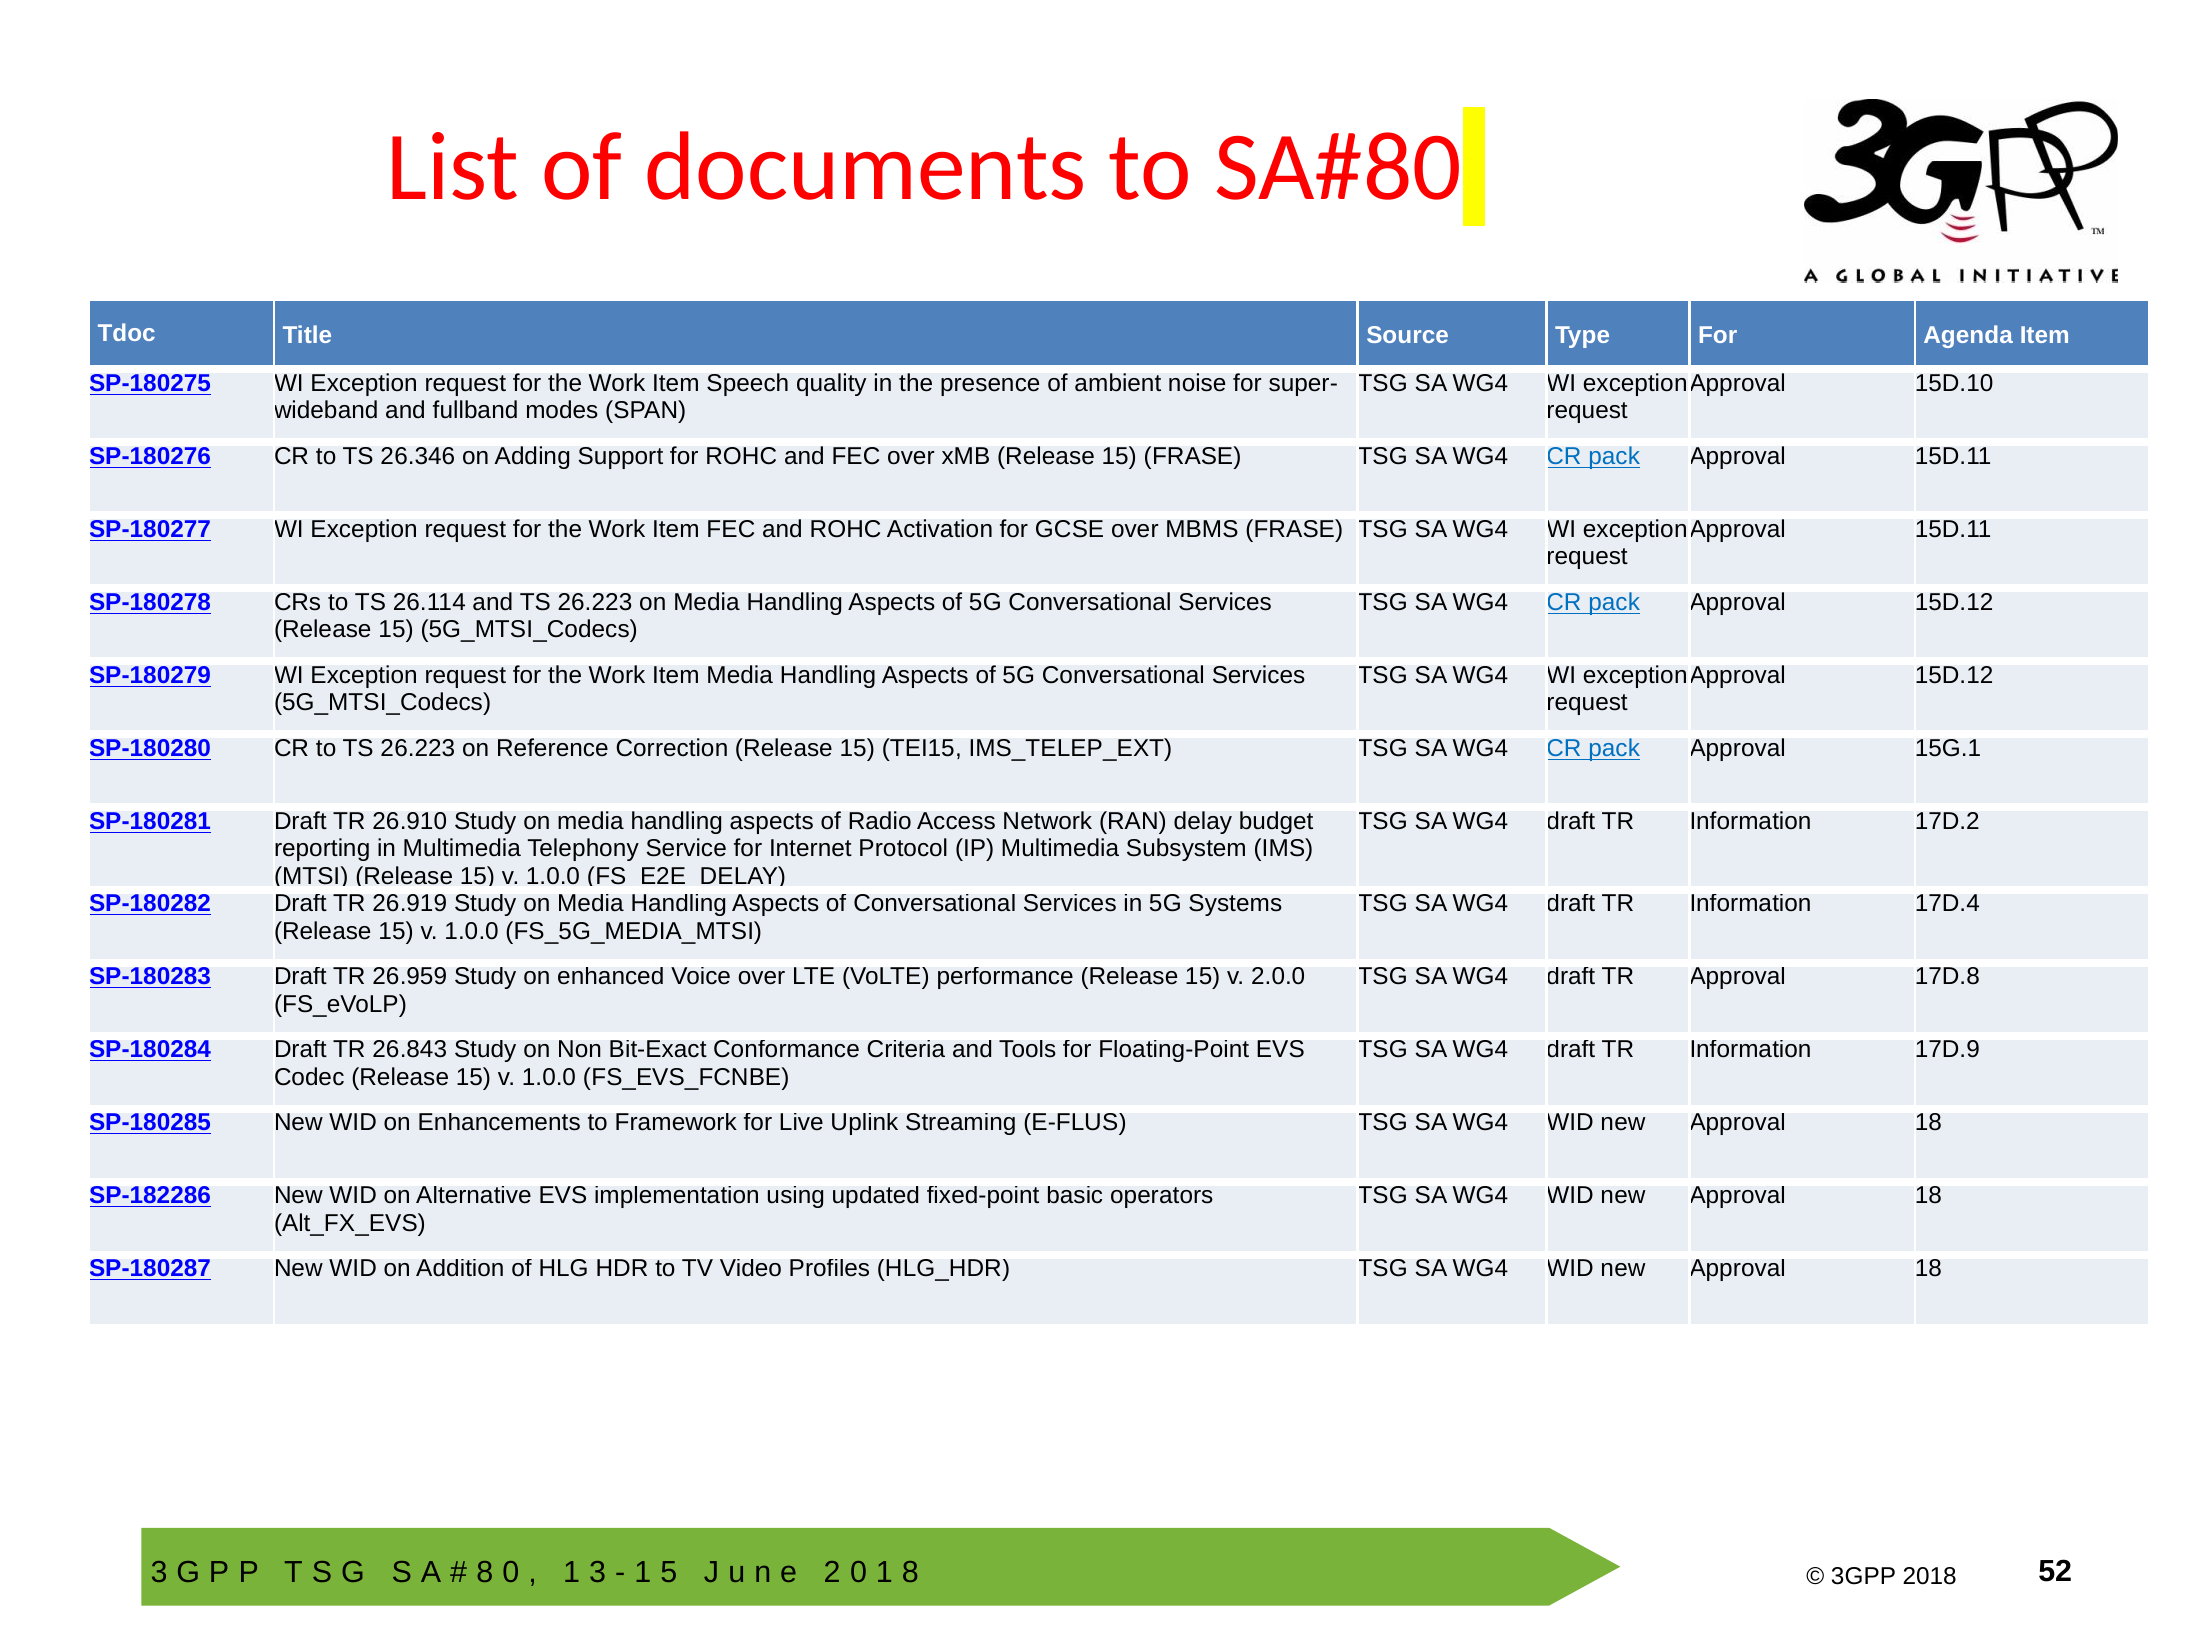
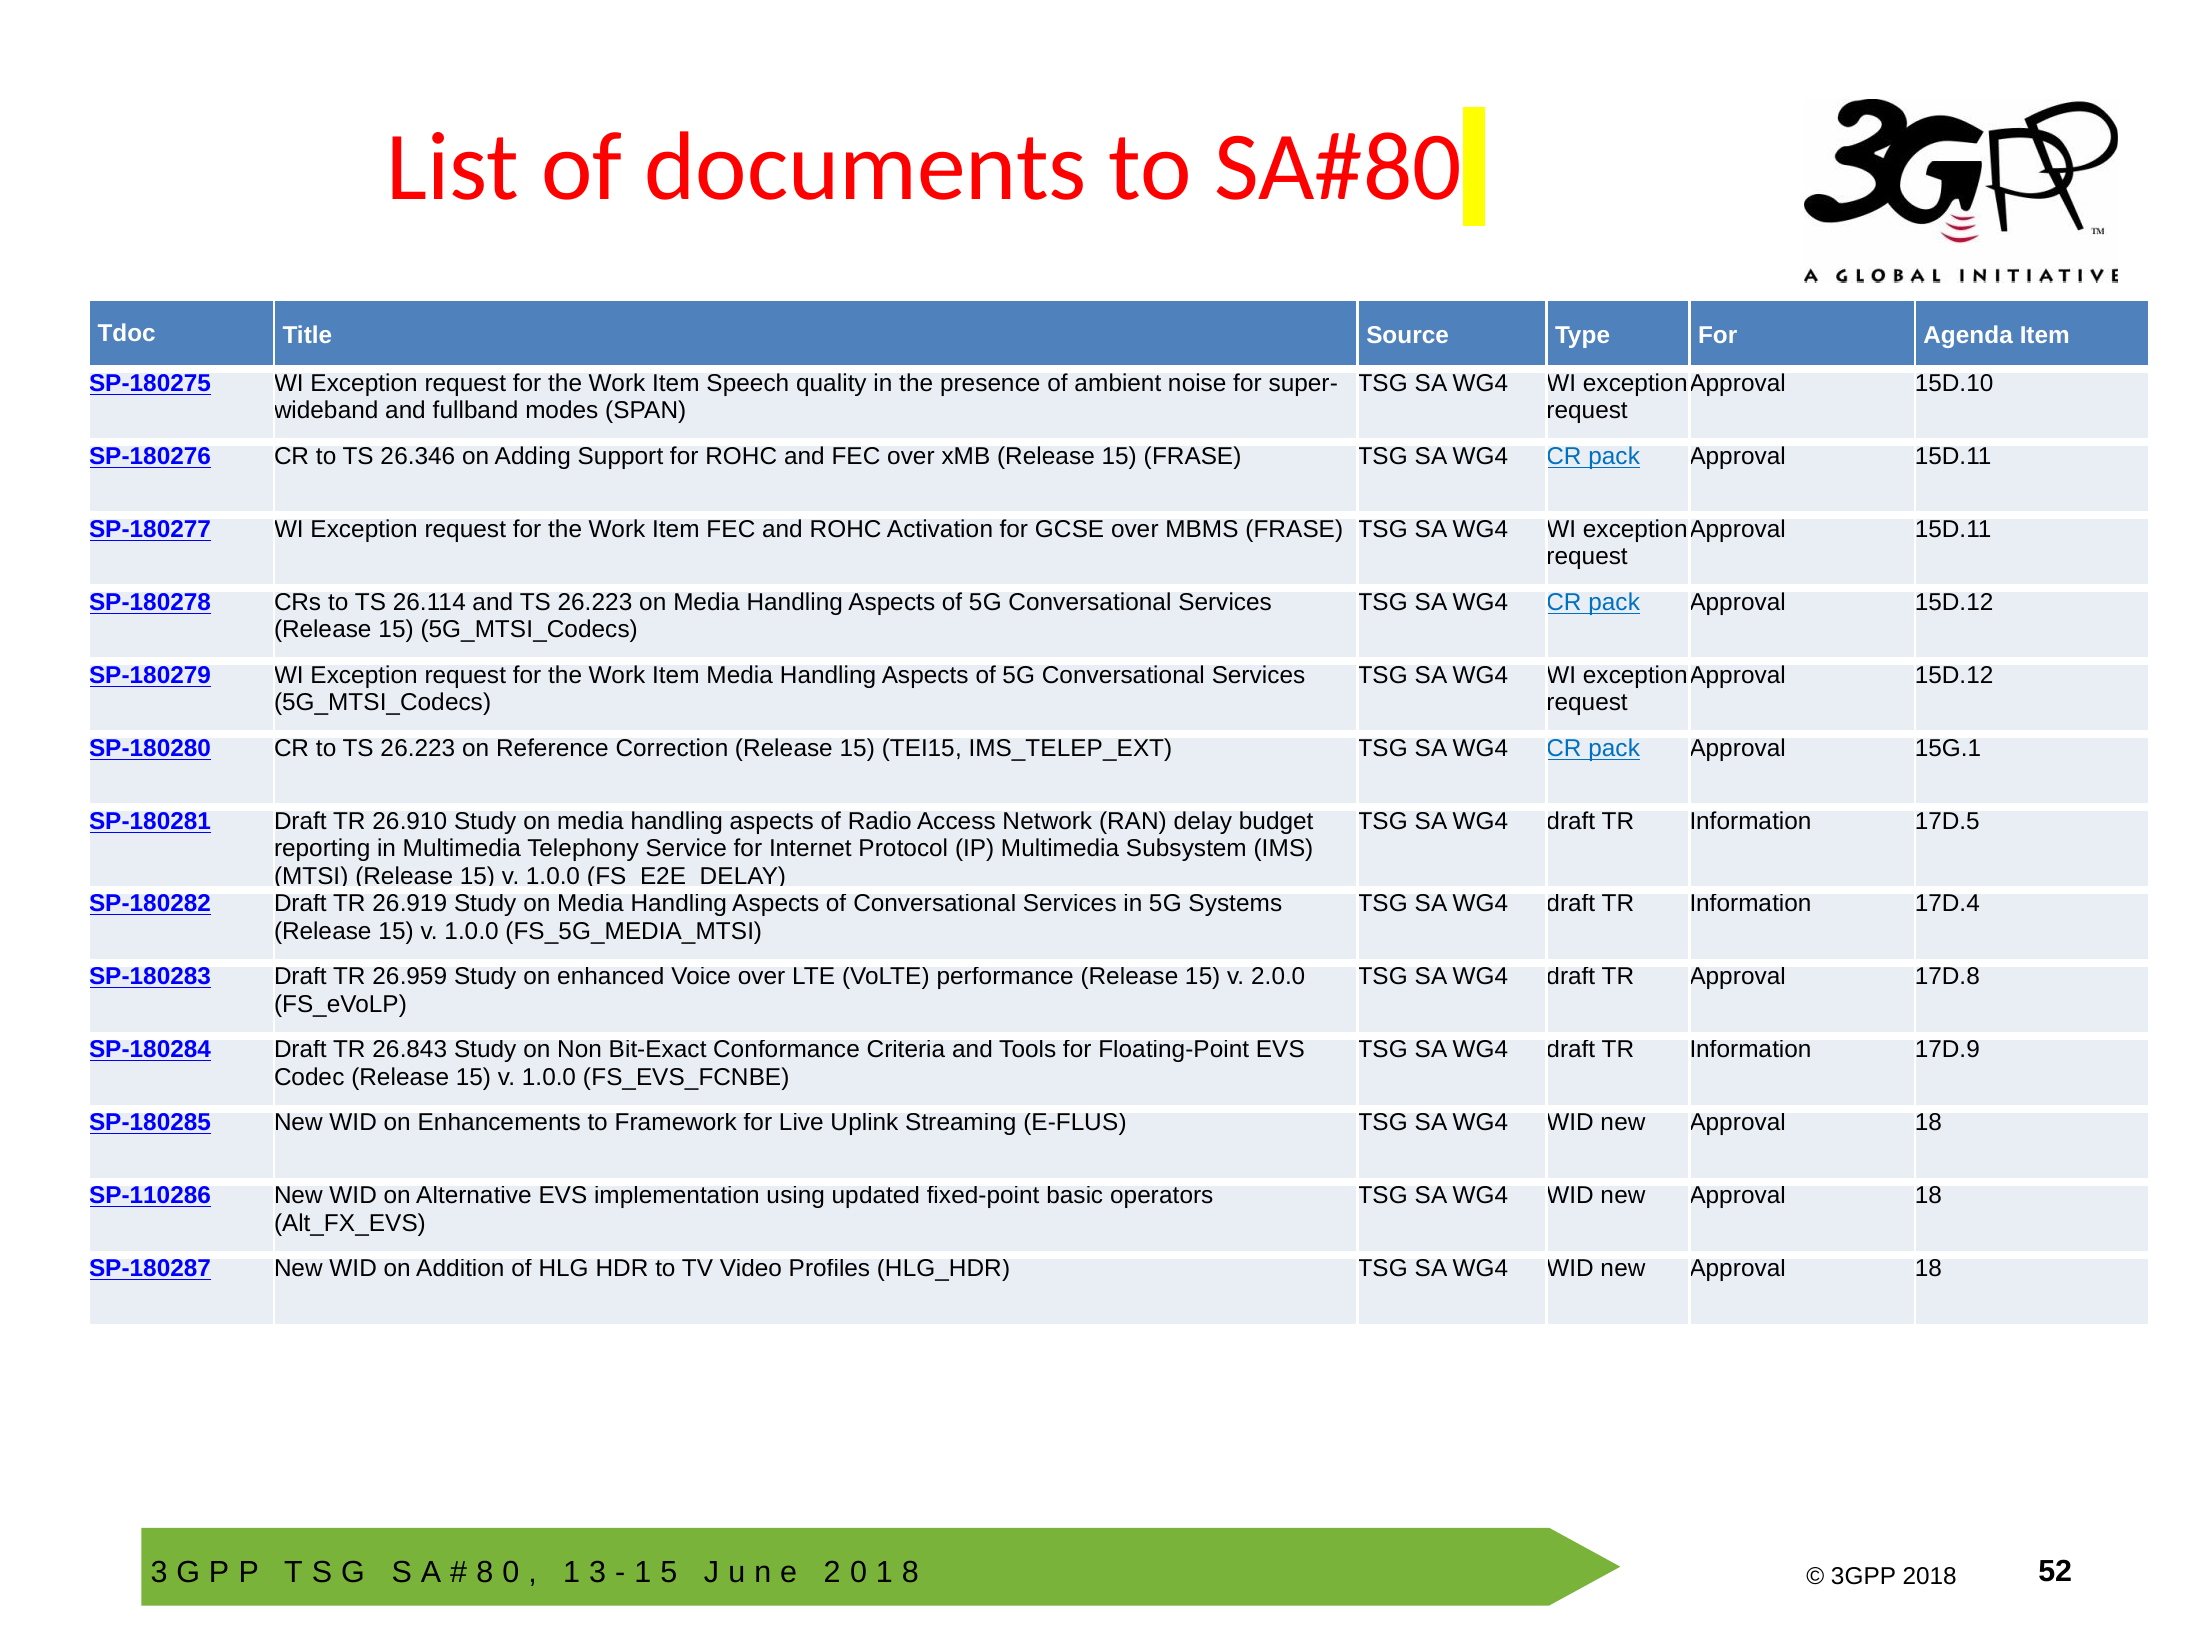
17D.2: 17D.2 -> 17D.5
SP-182286: SP-182286 -> SP-110286
